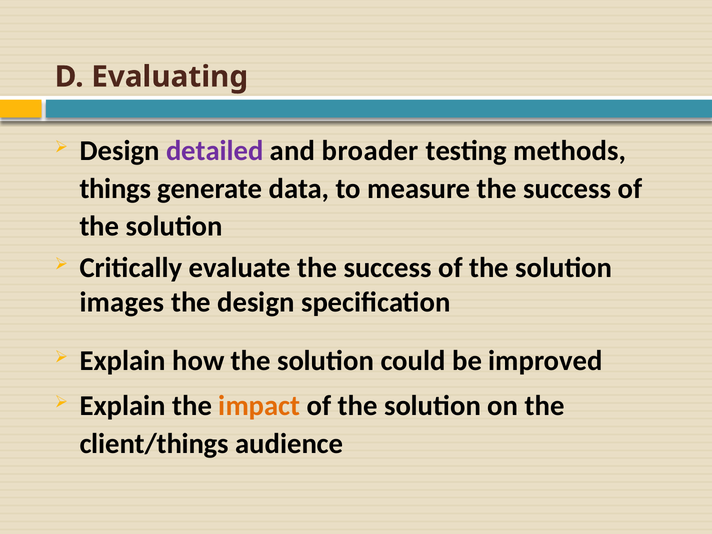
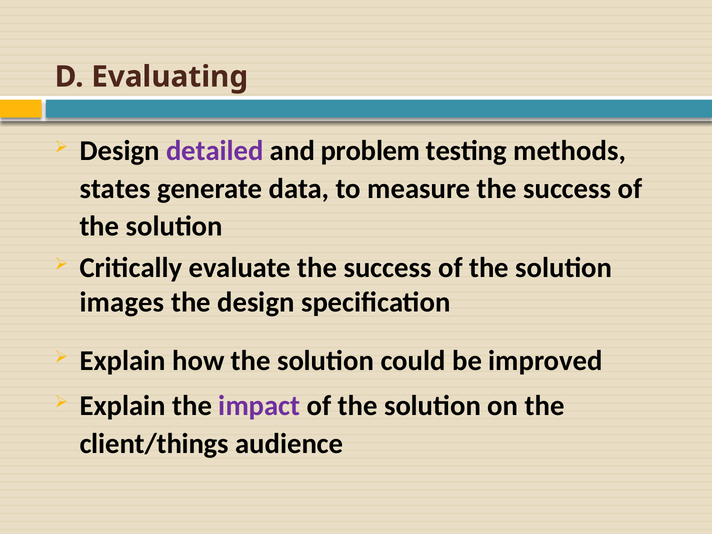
broader: broader -> problem
things: things -> states
impact colour: orange -> purple
